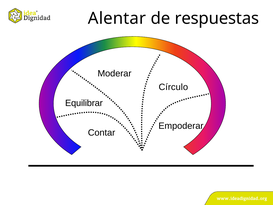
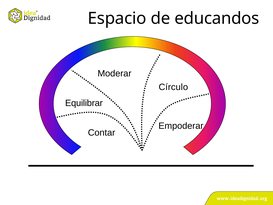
Alentar: Alentar -> Espacio
respuestas: respuestas -> educandos
